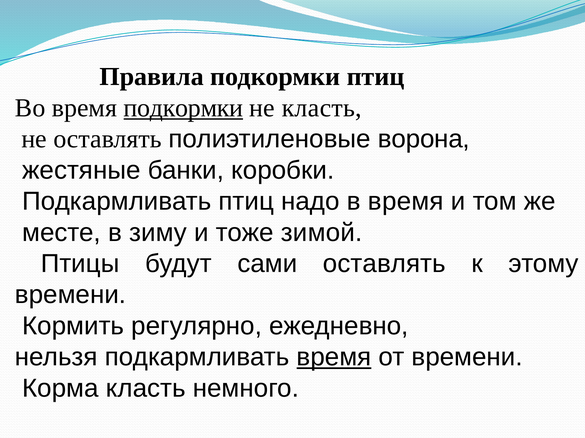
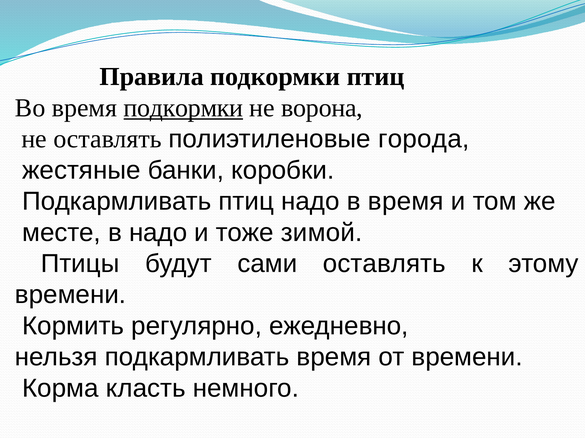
не класть: класть -> ворона
ворона: ворона -> города
в зиму: зиму -> надо
время at (334, 358) underline: present -> none
